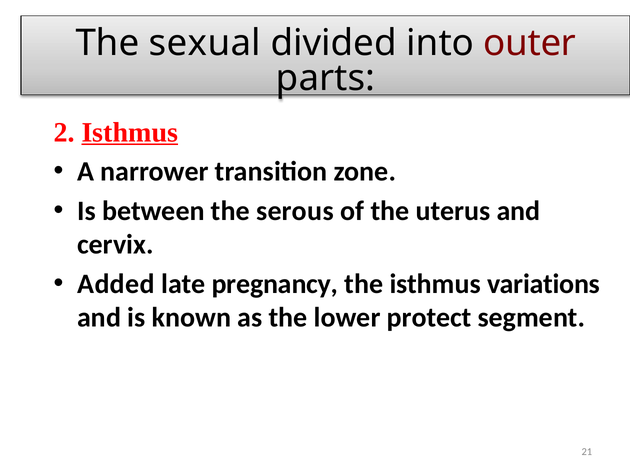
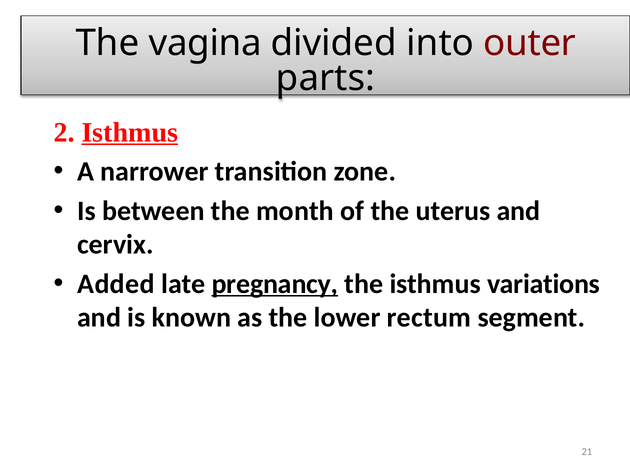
sexual: sexual -> vagina
serous: serous -> month
pregnancy underline: none -> present
protect: protect -> rectum
